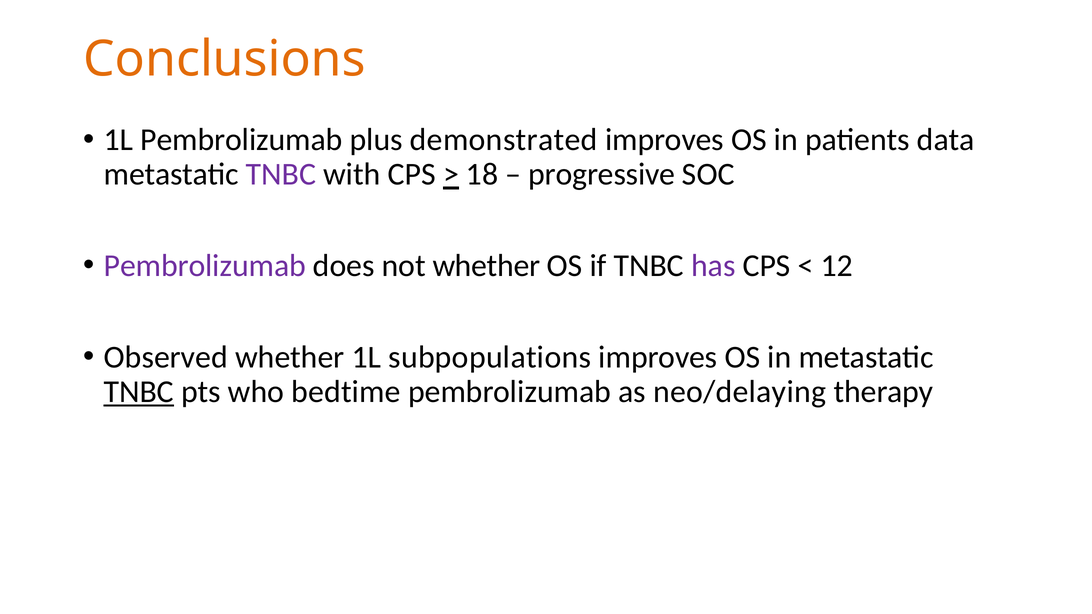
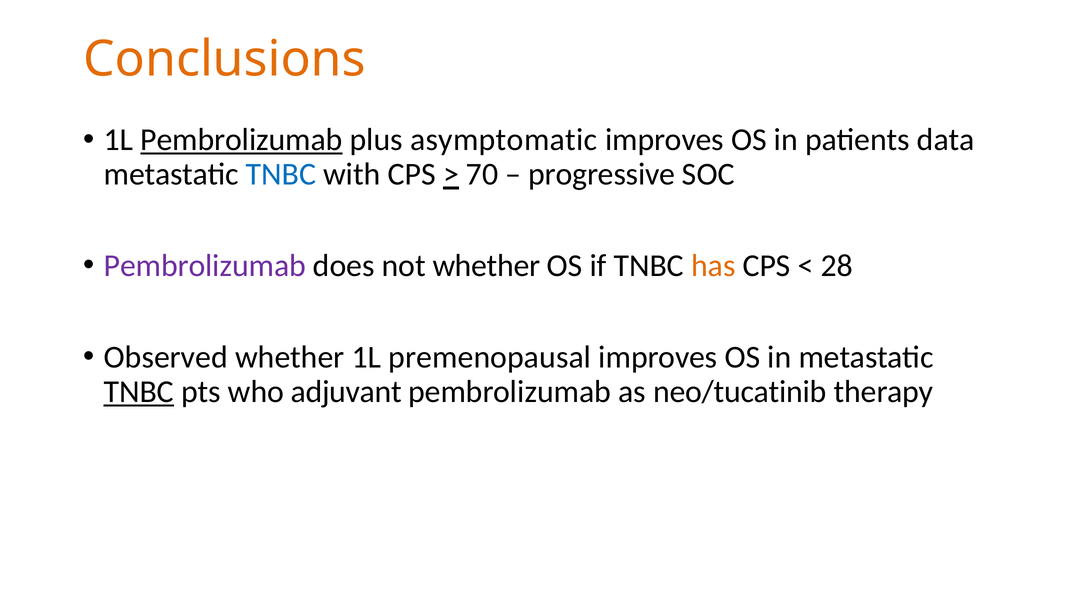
Pembrolizumab at (241, 140) underline: none -> present
demonstrated: demonstrated -> asymptomatic
TNBC at (281, 174) colour: purple -> blue
18: 18 -> 70
has colour: purple -> orange
12: 12 -> 28
subpopulations: subpopulations -> premenopausal
bedtime: bedtime -> adjuvant
neo/delaying: neo/delaying -> neo/tucatinib
